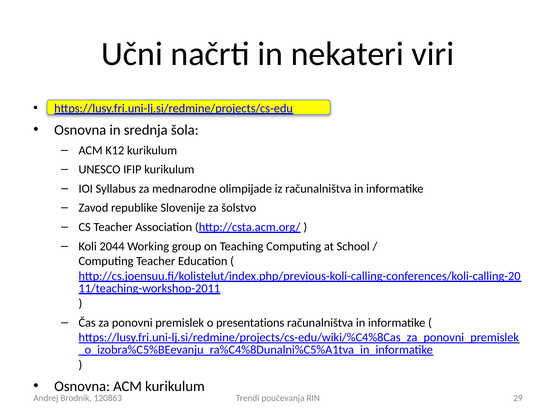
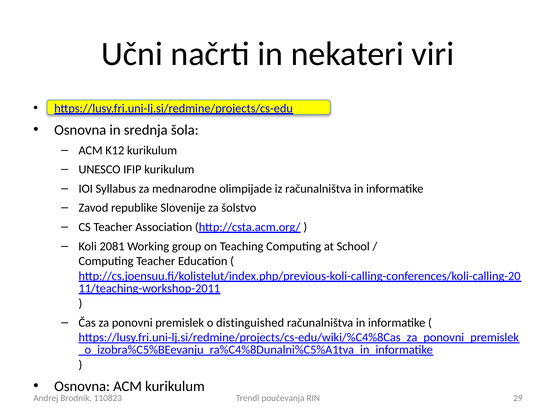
2044: 2044 -> 2081
presentations: presentations -> distinguished
120863: 120863 -> 110823
